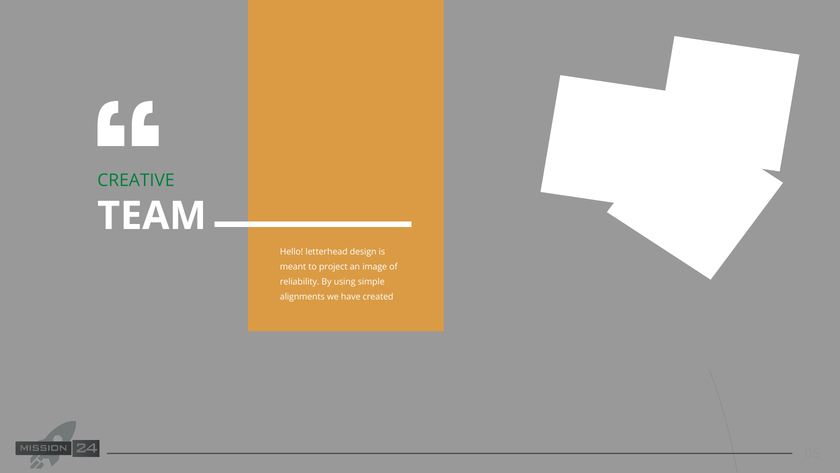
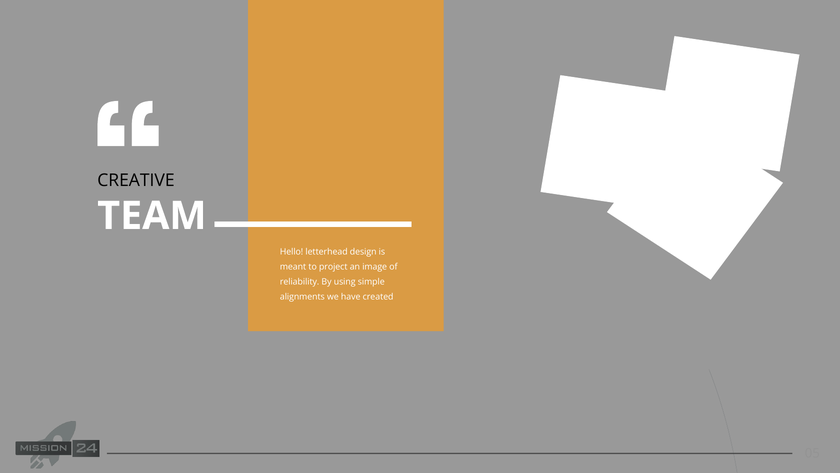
CREATIVE colour: green -> black
